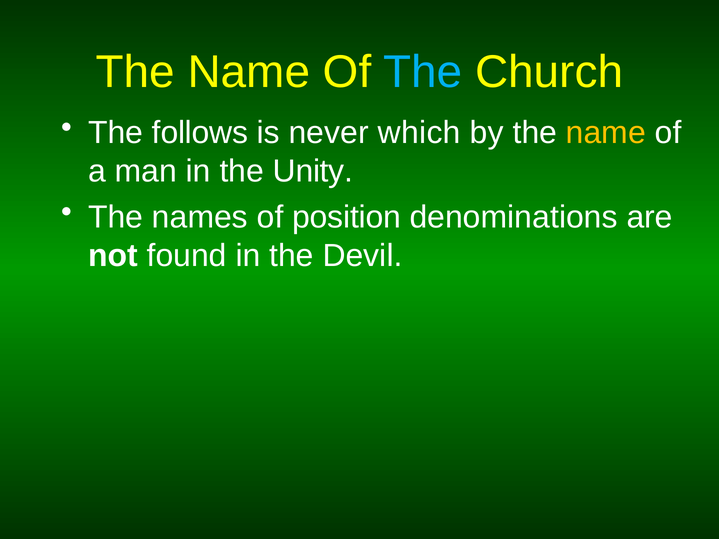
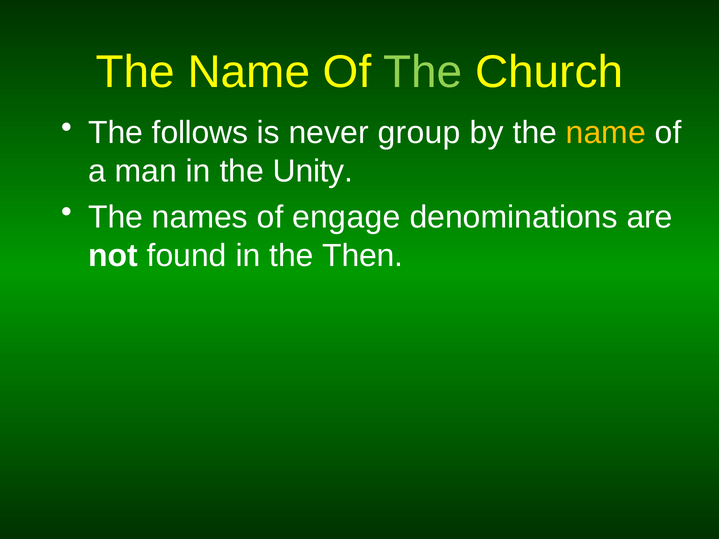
The at (423, 72) colour: light blue -> light green
which: which -> group
position: position -> engage
Devil: Devil -> Then
